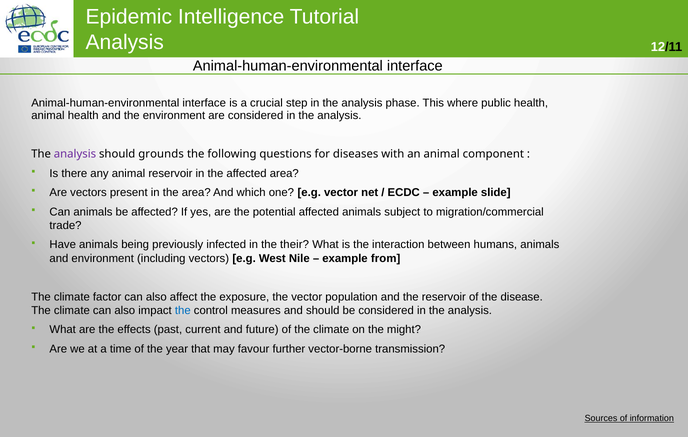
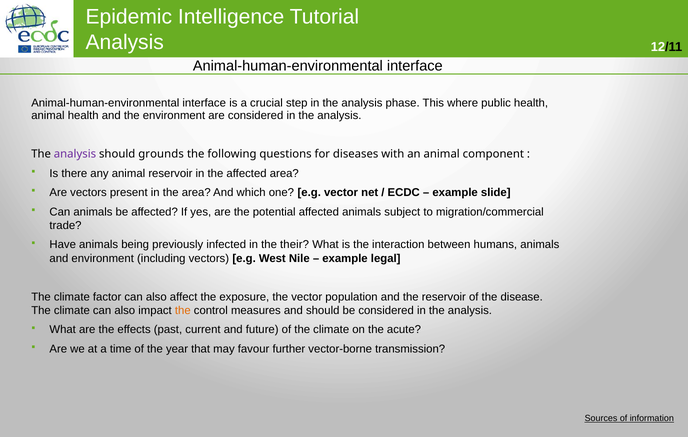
from: from -> legal
the at (183, 310) colour: blue -> orange
might: might -> acute
